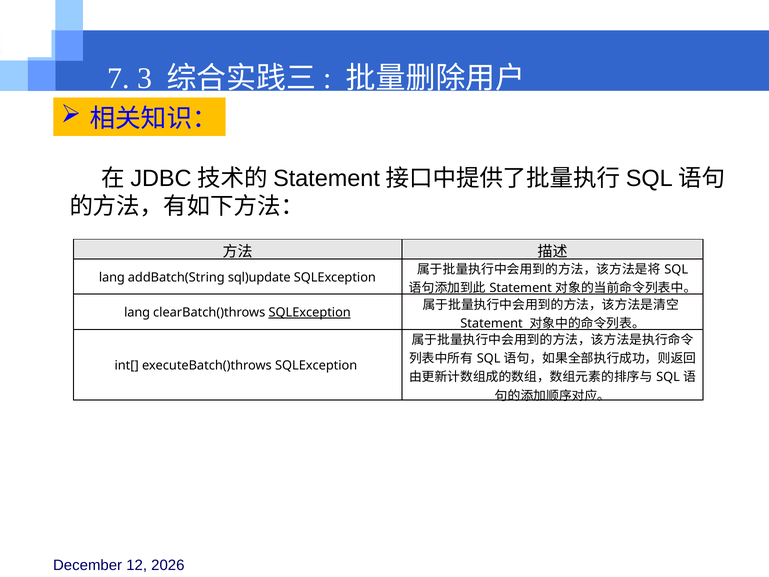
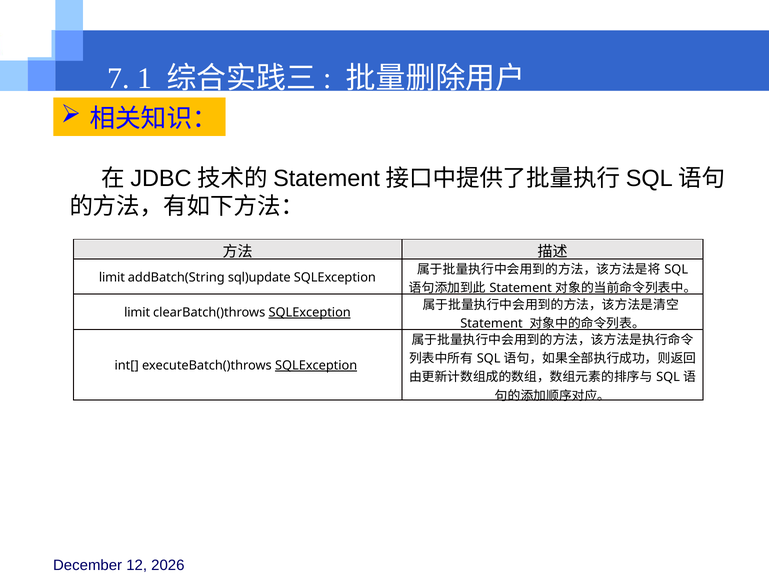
3: 3 -> 1
lang at (112, 277): lang -> limit
lang at (137, 312): lang -> limit
SQLException at (316, 365) underline: none -> present
